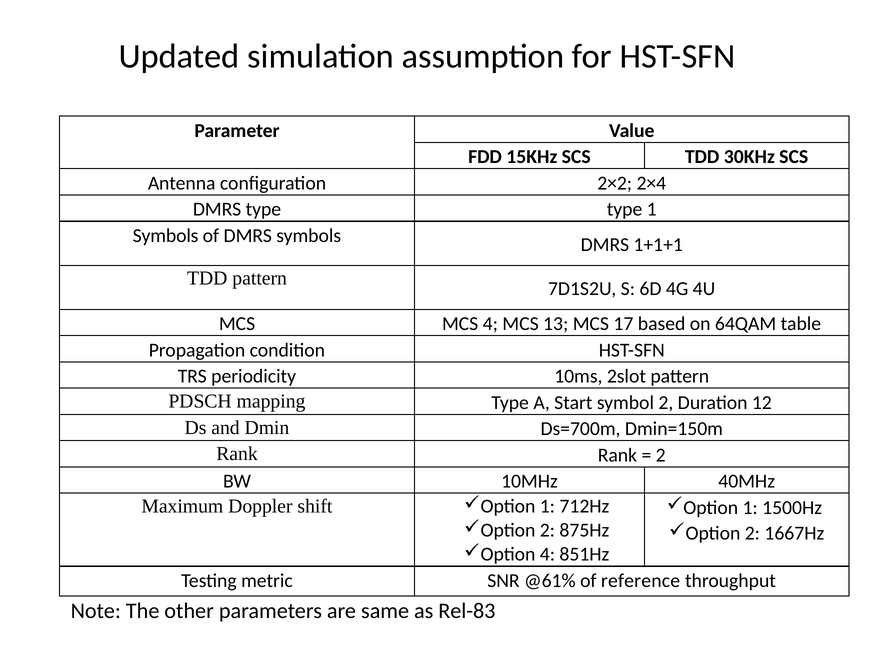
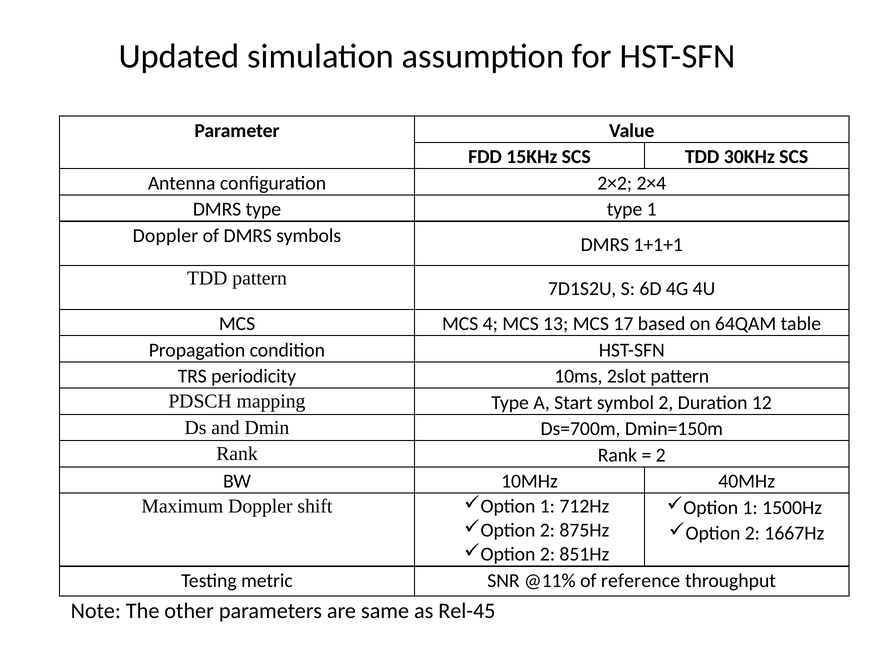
Symbols at (166, 236): Symbols -> Doppler
4 at (547, 554): 4 -> 2
@61%: @61% -> @11%
Rel-83: Rel-83 -> Rel-45
